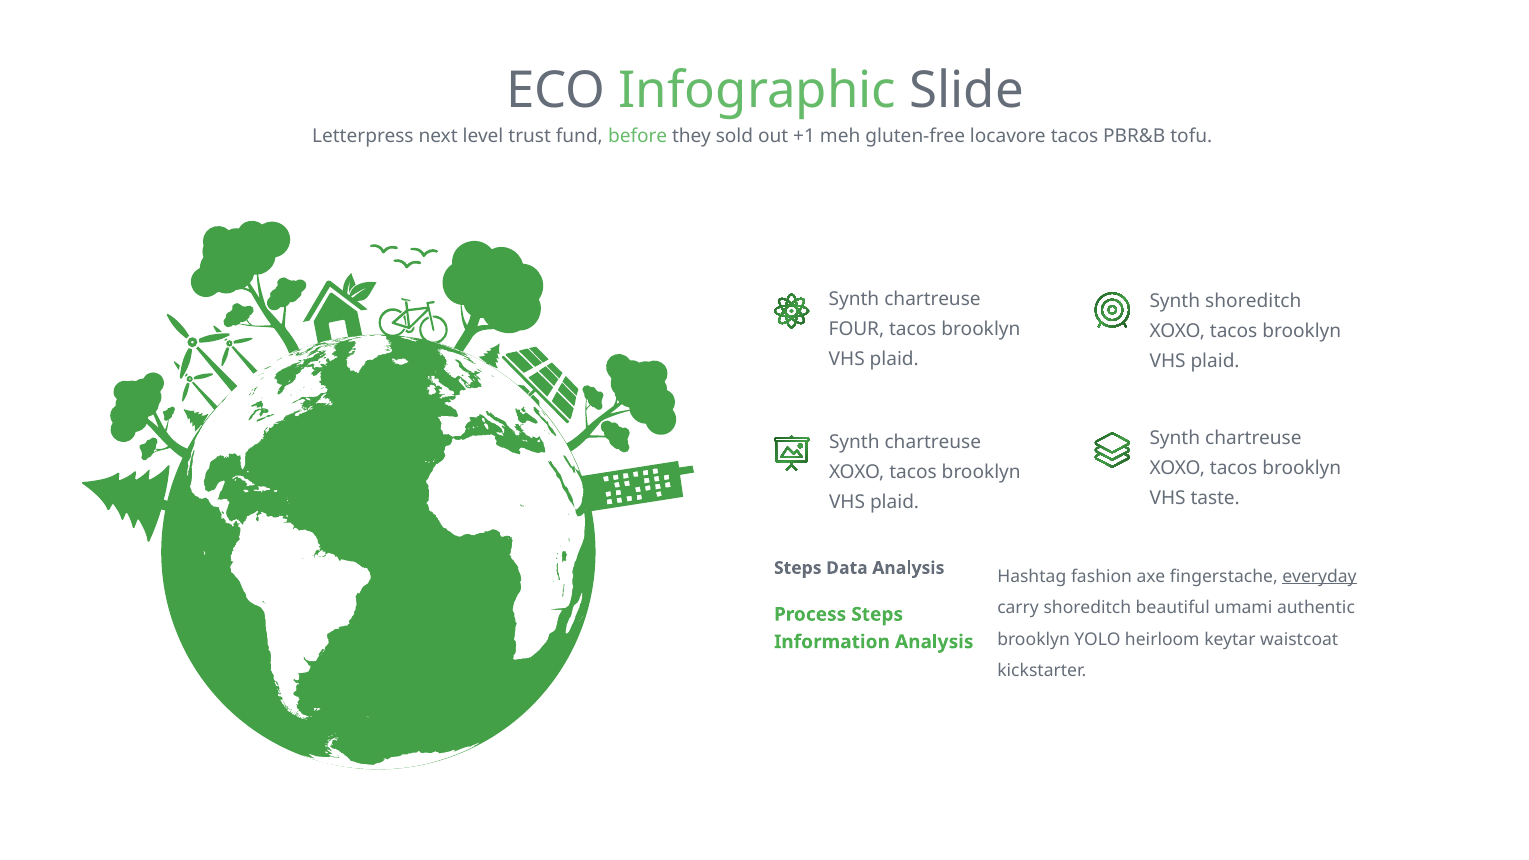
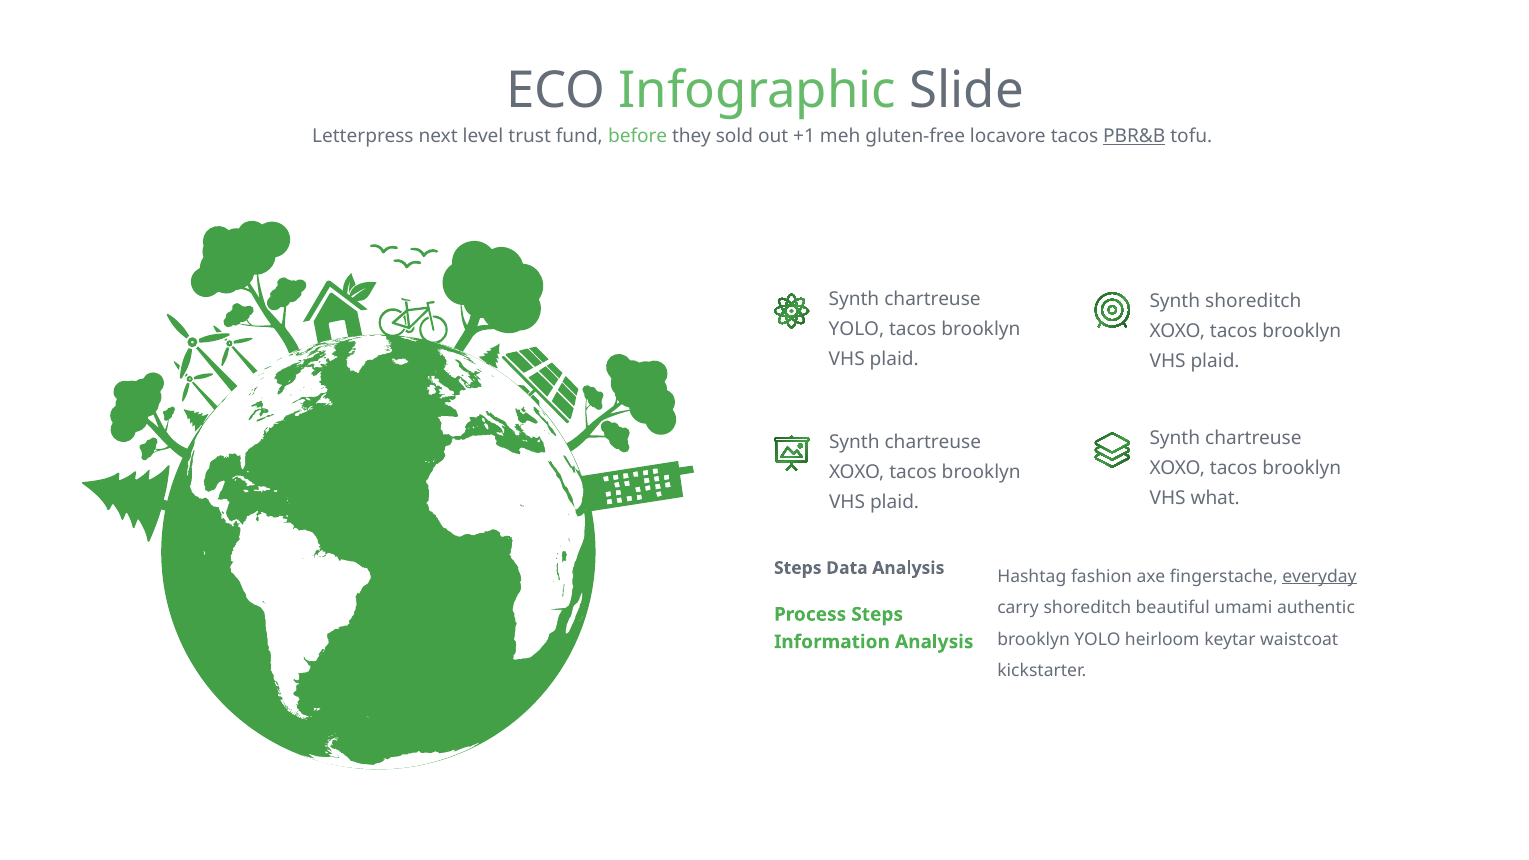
PBR&B underline: none -> present
FOUR at (856, 329): FOUR -> YOLO
taste: taste -> what
